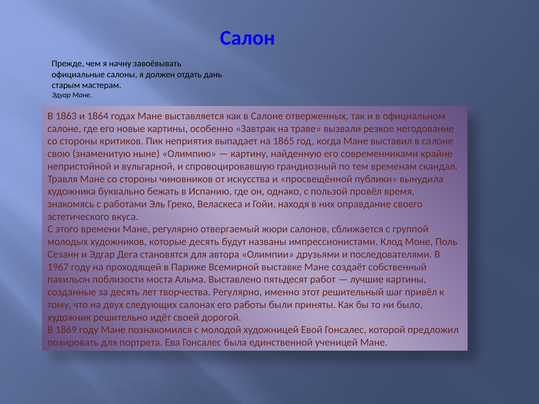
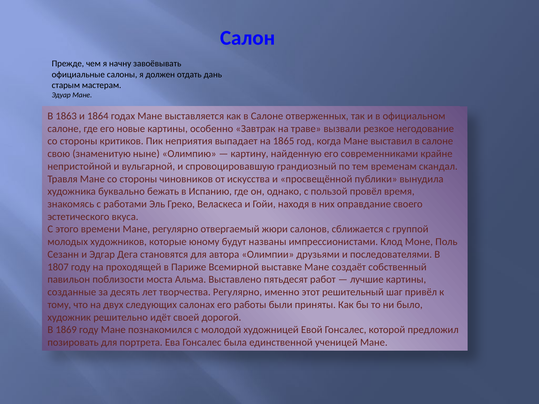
которые десять: десять -> юному
1967: 1967 -> 1807
